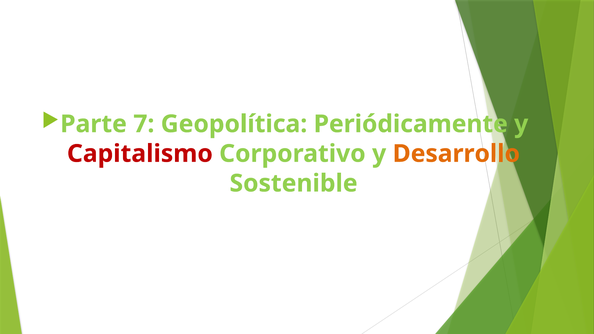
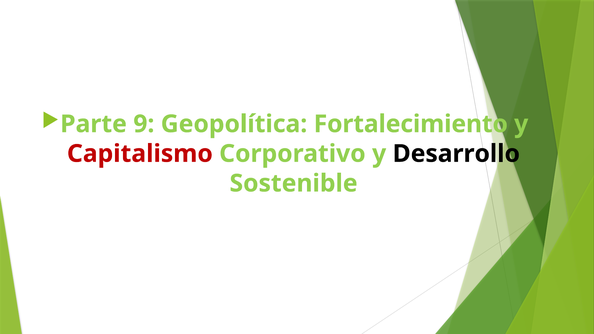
7: 7 -> 9
Periódicamente: Periódicamente -> Fortalecimiento
Desarrollo colour: orange -> black
